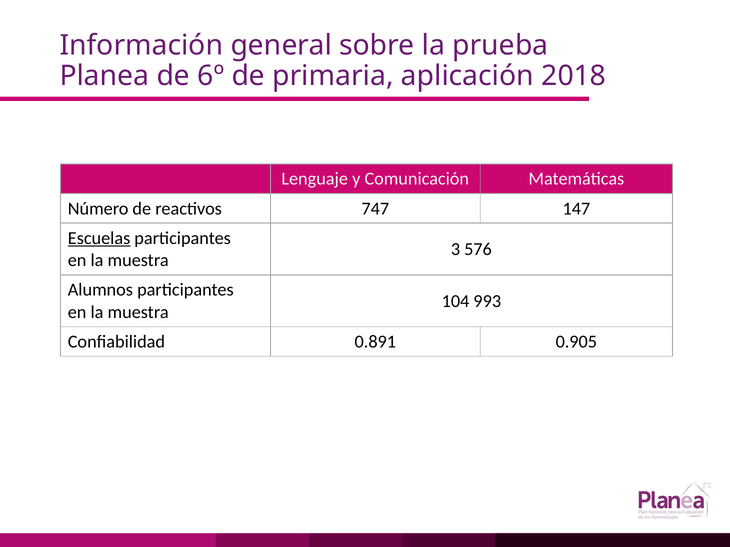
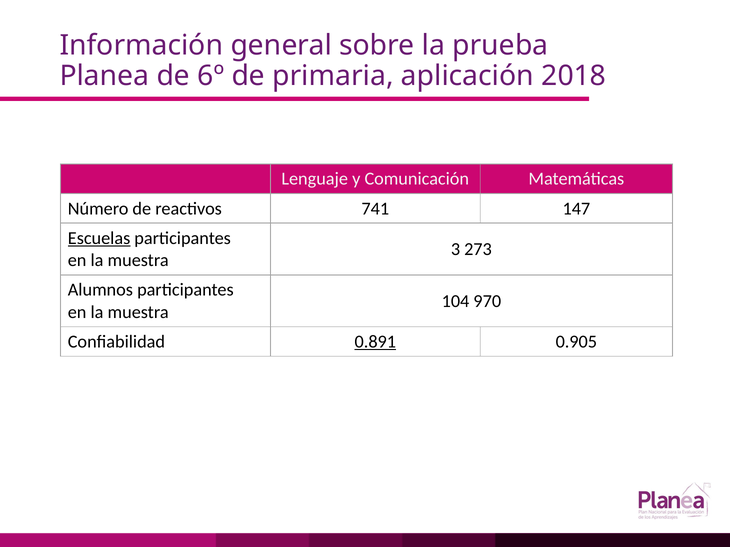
747: 747 -> 741
576: 576 -> 273
993: 993 -> 970
0.891 underline: none -> present
